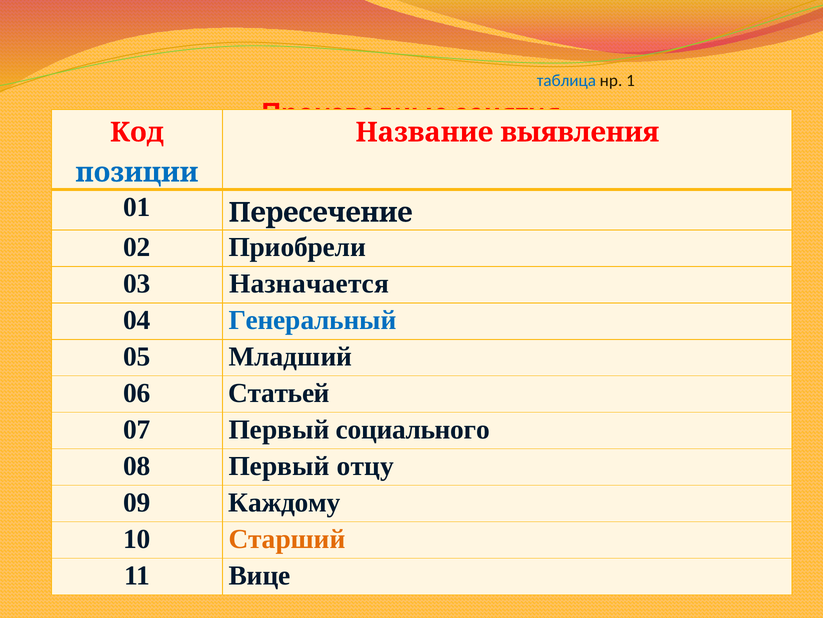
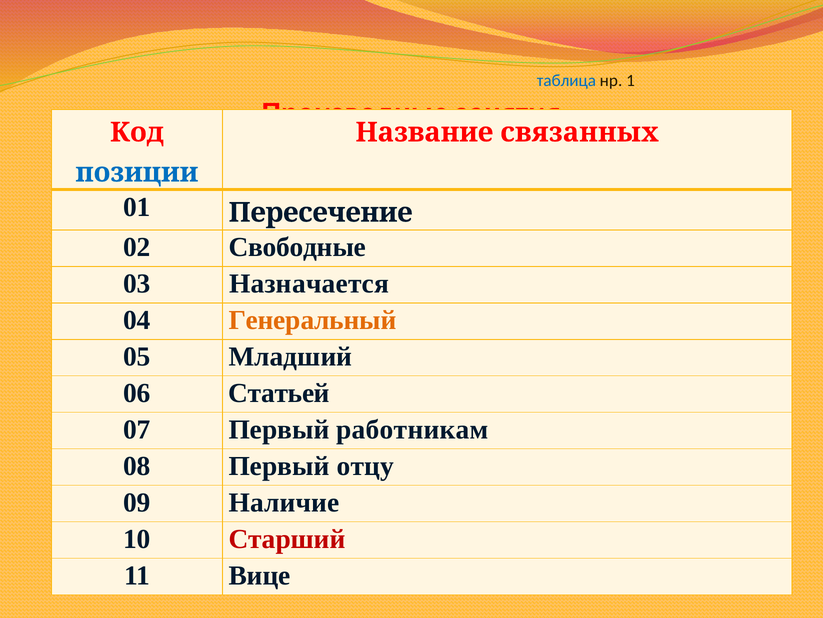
выявления: выявления -> связанных
Приобрели: Приобрели -> Свободные
Генеральный colour: blue -> orange
социального: социального -> работникам
Каждому: Каждому -> Наличие
Старший colour: orange -> red
